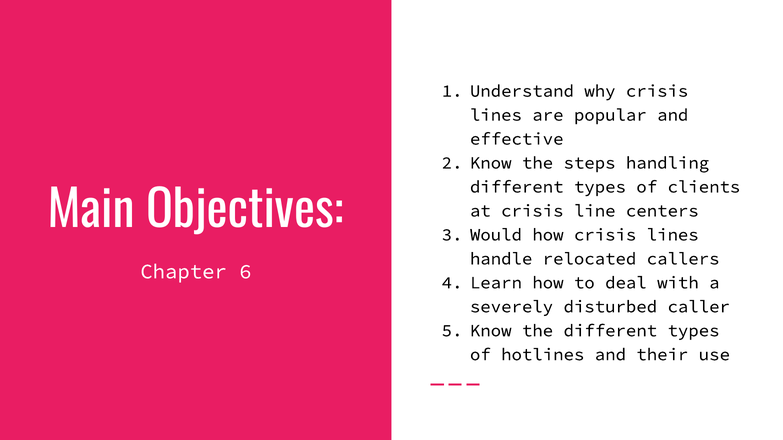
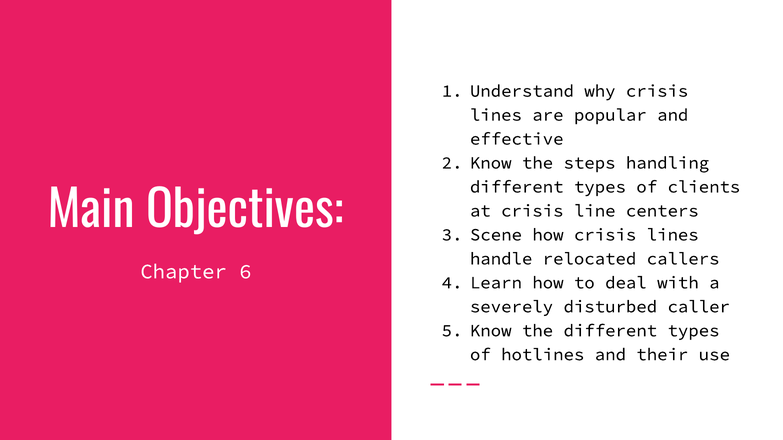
Would: Would -> Scene
